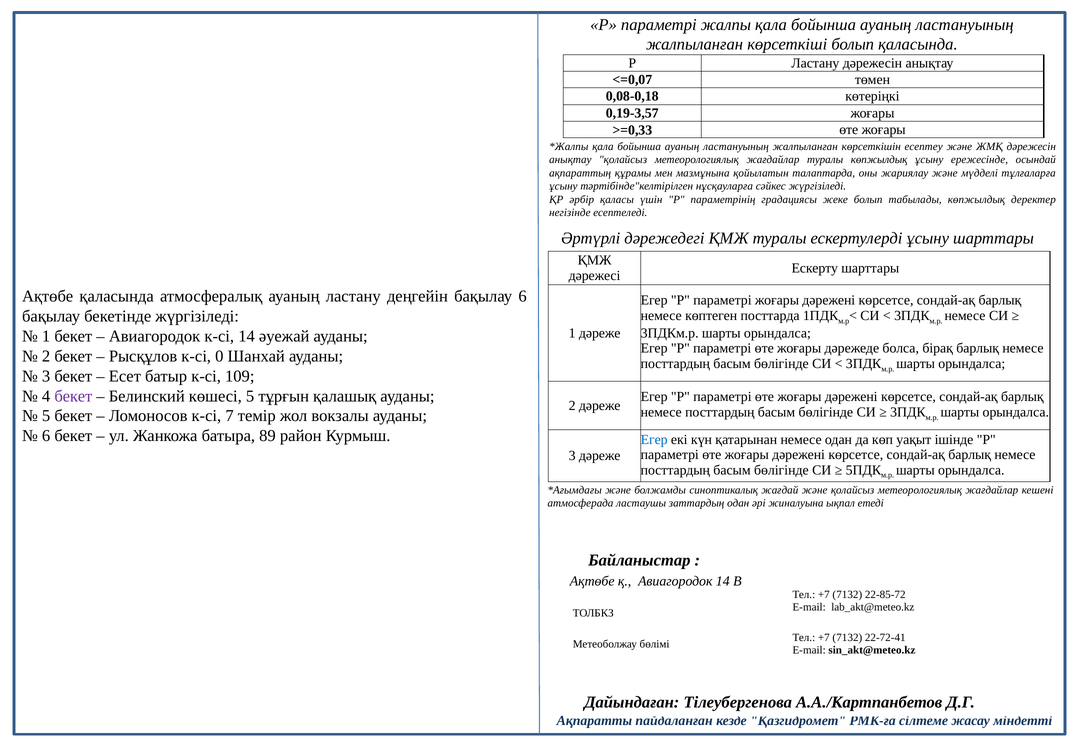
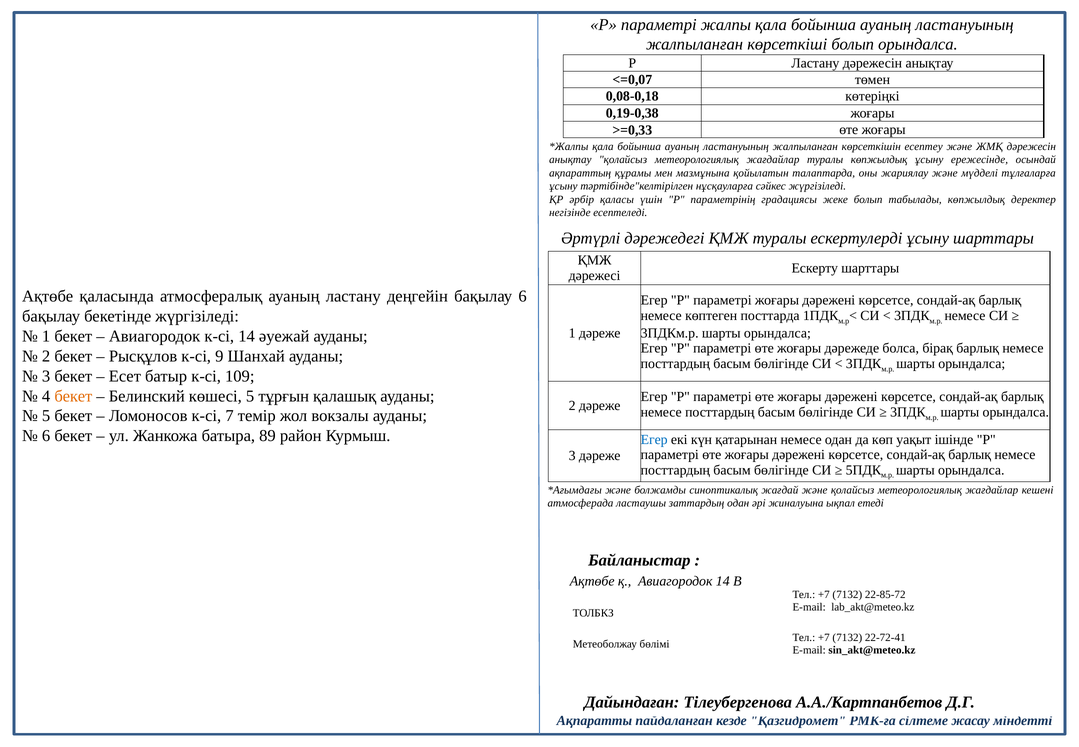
болып қаласында: қаласында -> орындалса
0,19-3,57: 0,19-3,57 -> 0,19-0,38
0: 0 -> 9
бекет at (73, 396) colour: purple -> orange
